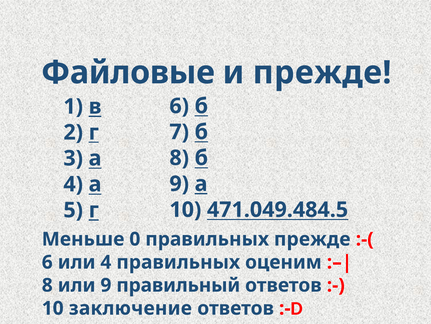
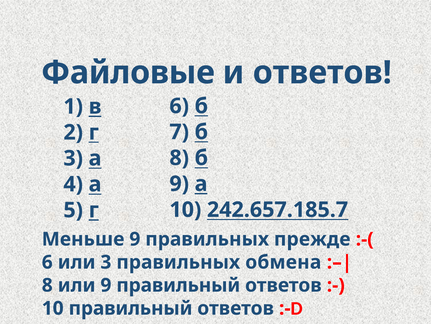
и прежде: прежде -> ответов
471.049.484.5: 471.049.484.5 -> 242.657.185.7
Меньше 0: 0 -> 9
или 4: 4 -> 3
оценим: оценим -> обмена
10 заключение: заключение -> правильный
